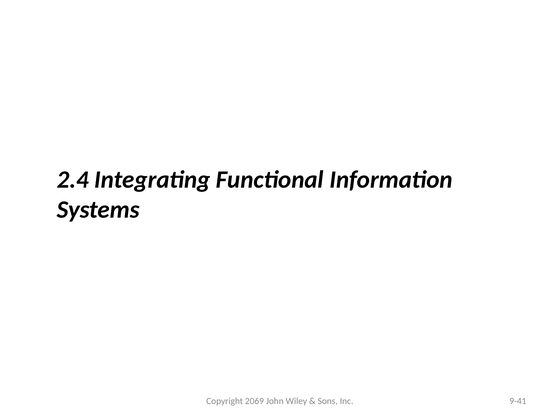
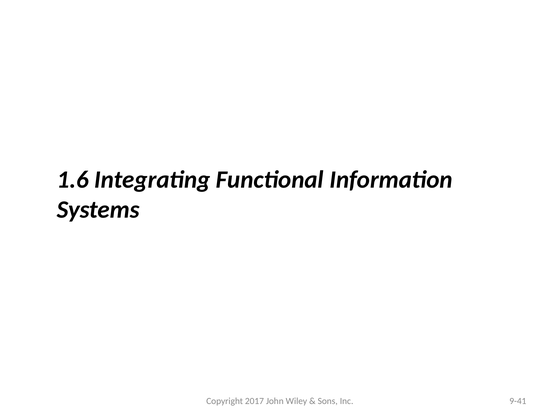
2.4: 2.4 -> 1.6
2069: 2069 -> 2017
